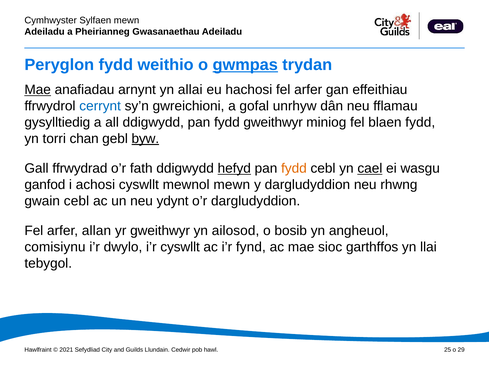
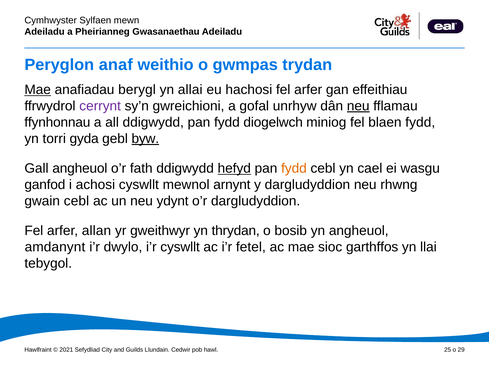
Peryglon fydd: fydd -> anaf
gwmpas underline: present -> none
arnynt: arnynt -> berygl
cerrynt colour: blue -> purple
neu at (358, 106) underline: none -> present
gysylltiedig: gysylltiedig -> ffynhonnau
fydd gweithwyr: gweithwyr -> diogelwch
chan: chan -> gyda
Gall ffrwydrad: ffrwydrad -> angheuol
cael underline: present -> none
mewnol mewn: mewn -> arnynt
ailosod: ailosod -> thrydan
comisiynu: comisiynu -> amdanynt
fynd: fynd -> fetel
